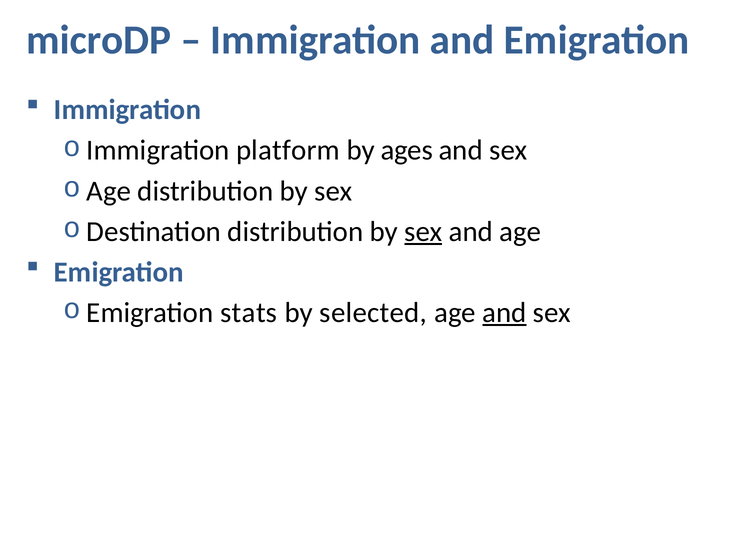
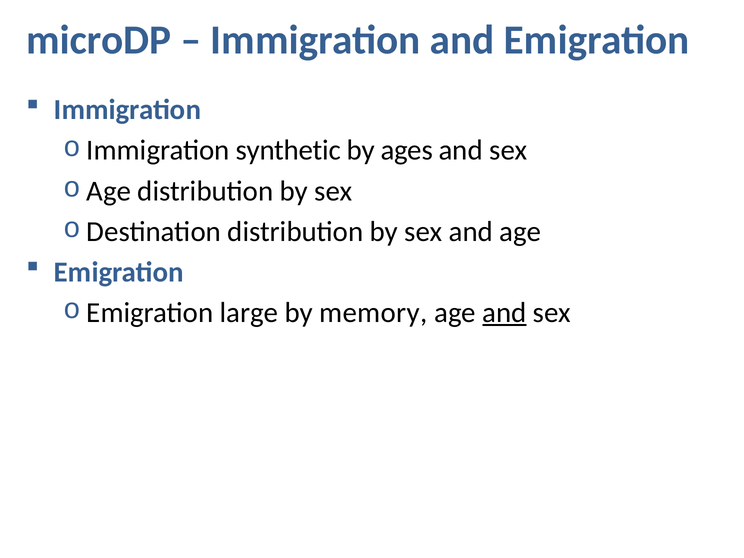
platform: platform -> synthetic
sex at (423, 232) underline: present -> none
stats: stats -> large
selected: selected -> memory
